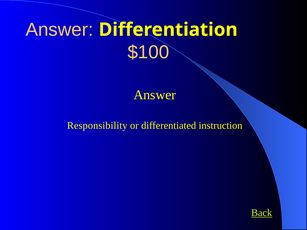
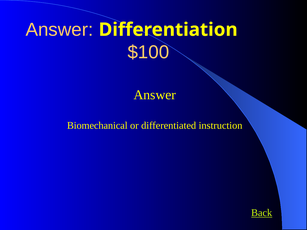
Responsibility: Responsibility -> Biomechanical
